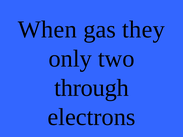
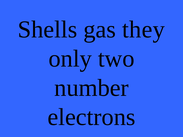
When: When -> Shells
through: through -> number
